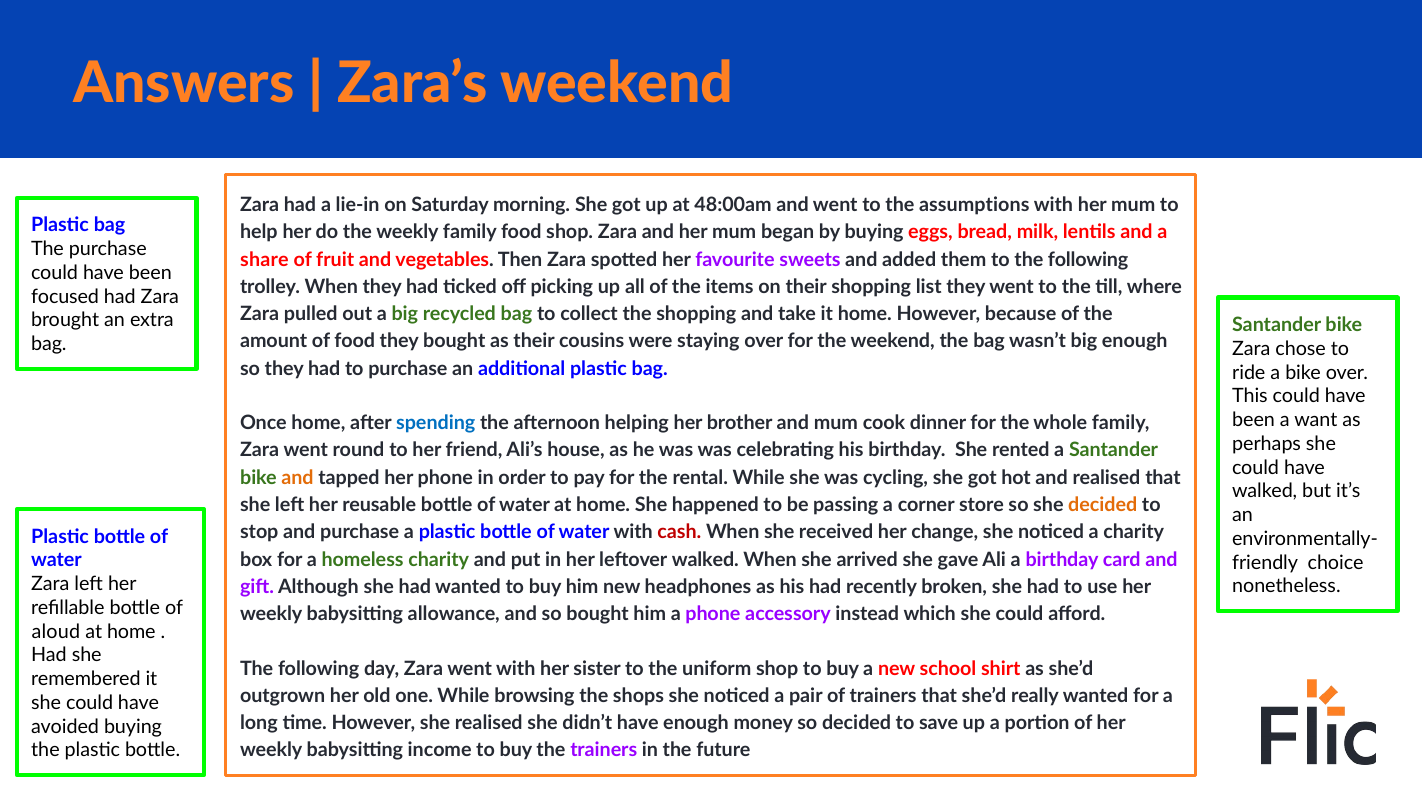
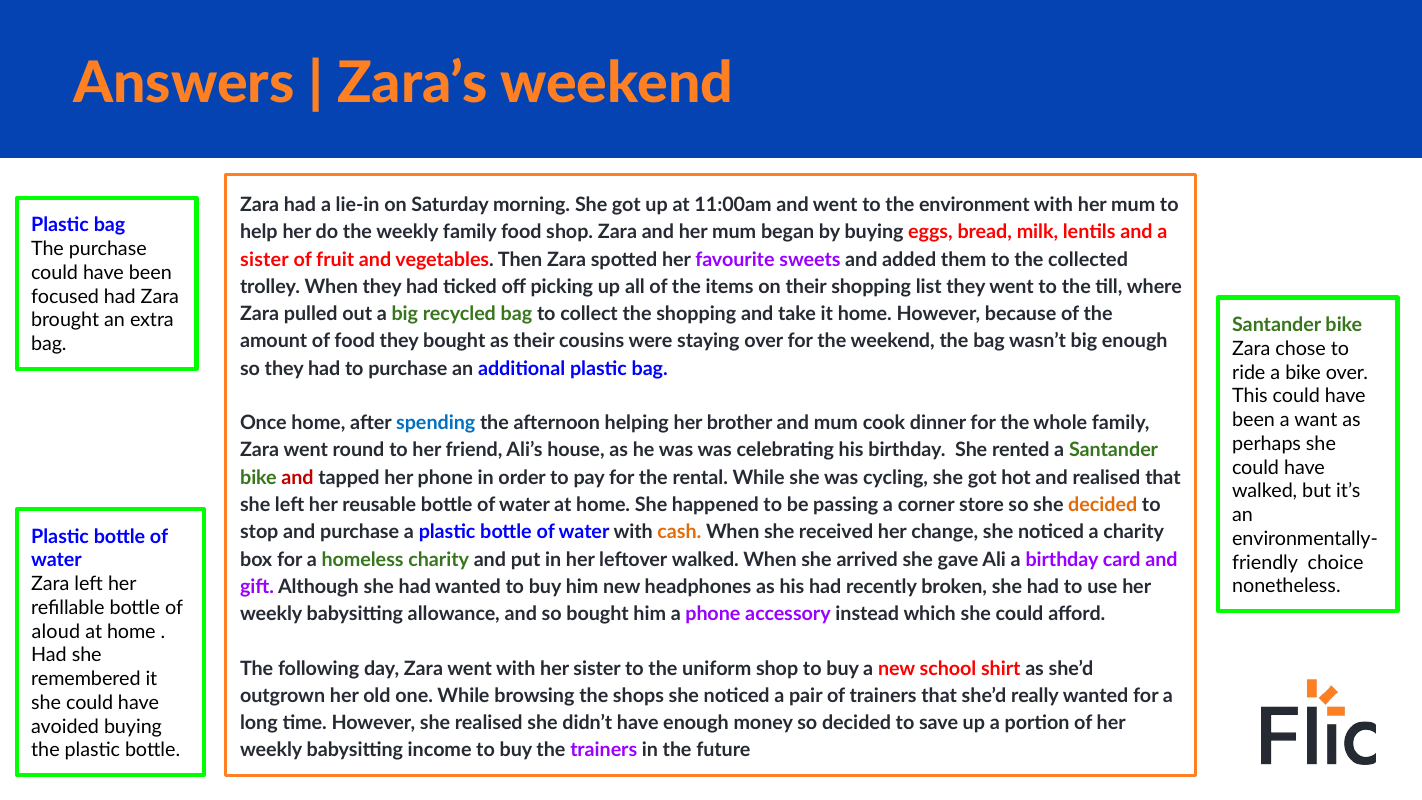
48:00am: 48:00am -> 11:00am
assumptions: assumptions -> environment
share at (265, 260): share -> sister
to the following: following -> collected
and at (297, 478) colour: orange -> red
cash colour: red -> orange
